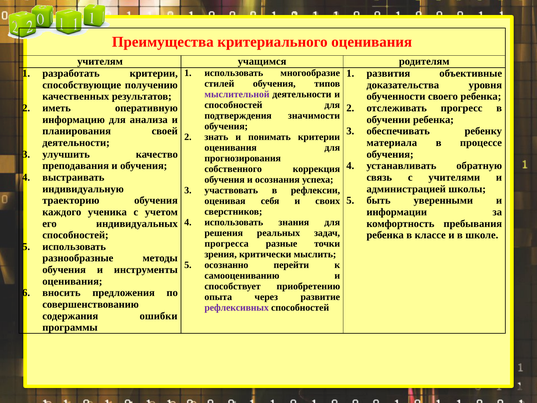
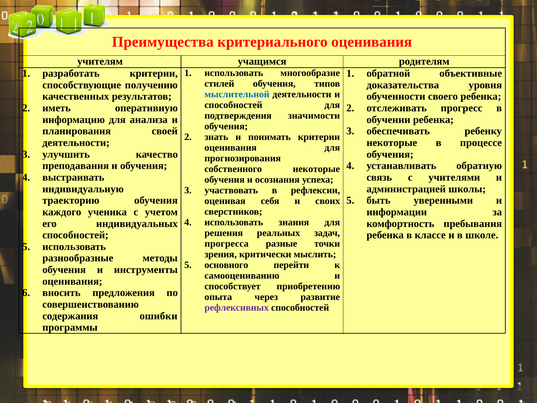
развития: развития -> обратной
мыслительной colour: purple -> blue
материала at (392, 143): материала -> некоторые
собственного коррекция: коррекция -> некоторые
осознанно: осознанно -> основного
